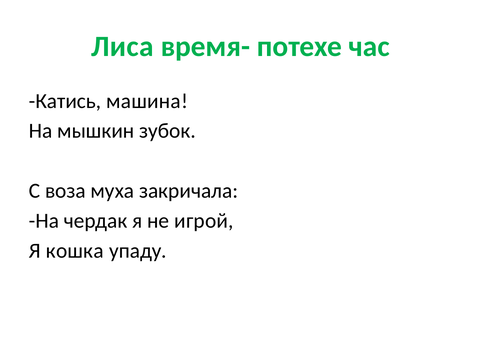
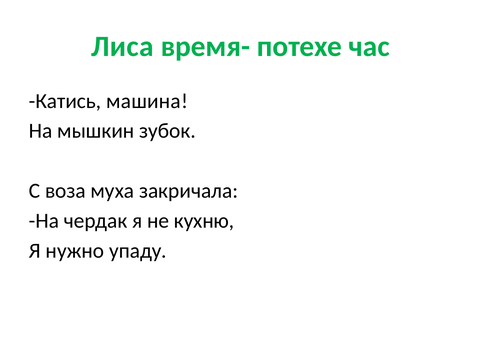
игрой: игрой -> кухню
кошка: кошка -> нужно
